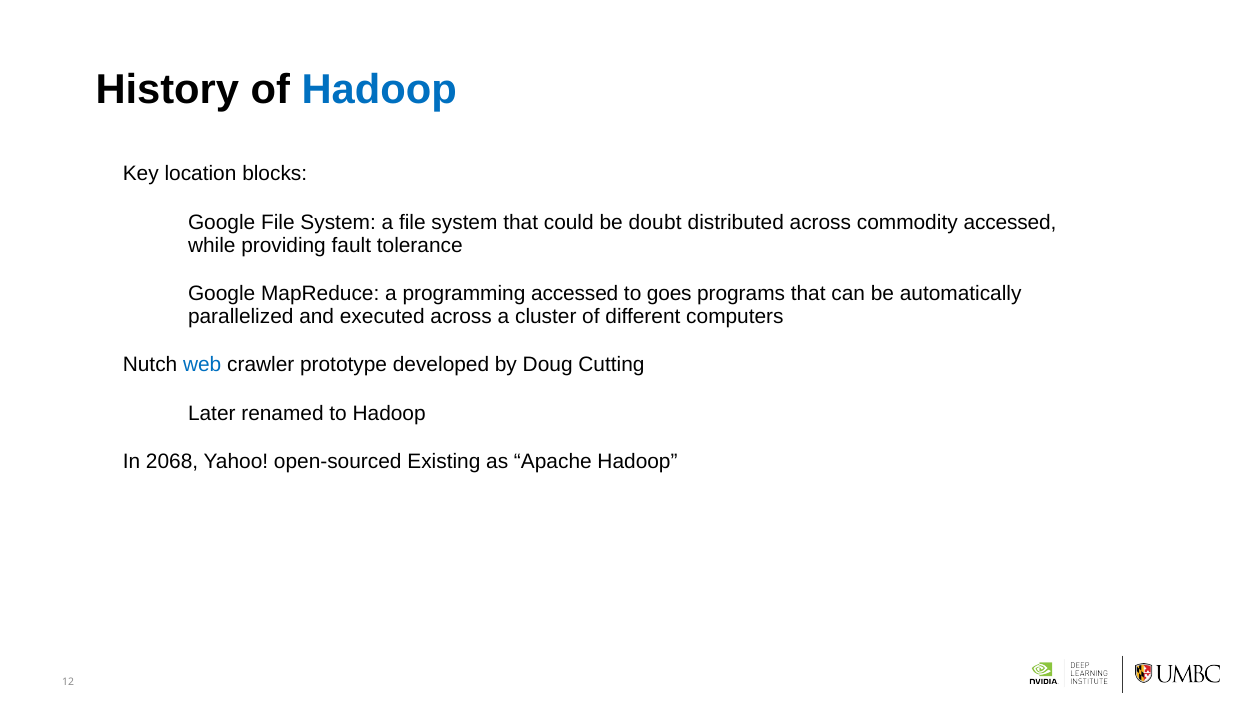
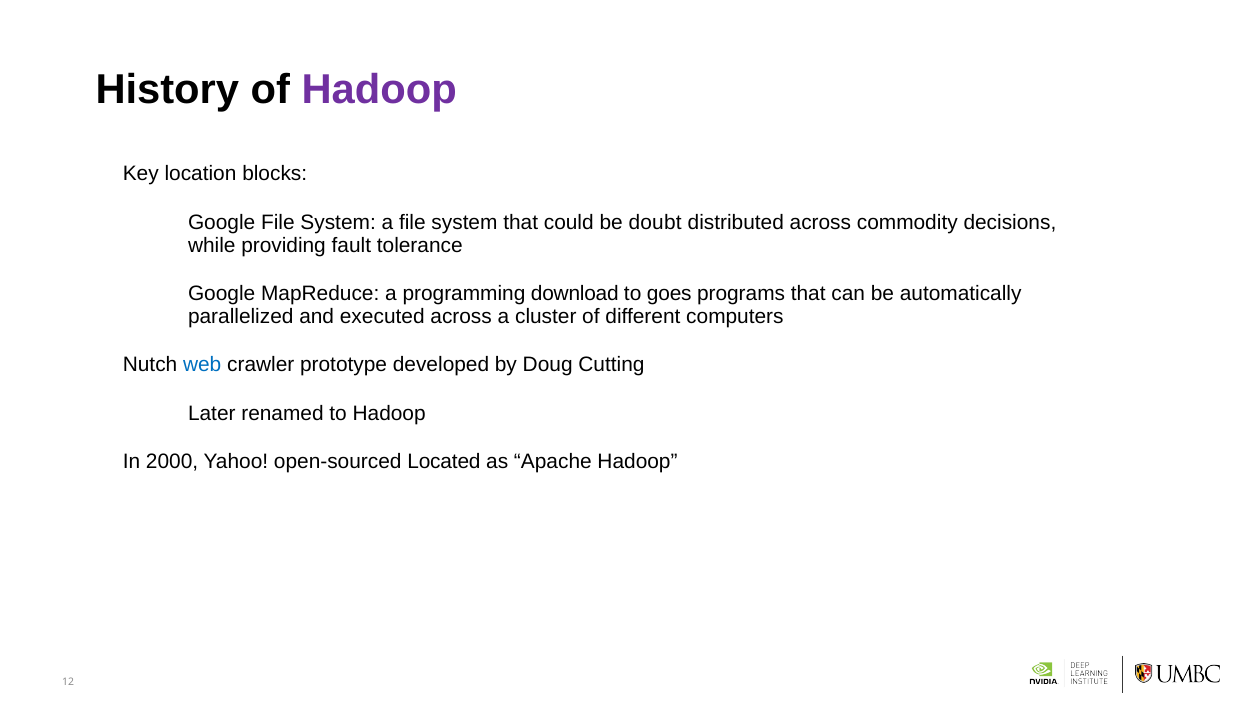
Hadoop at (379, 89) colour: blue -> purple
commodity accessed: accessed -> decisions
programming accessed: accessed -> download
2068: 2068 -> 2000
Existing: Existing -> Located
